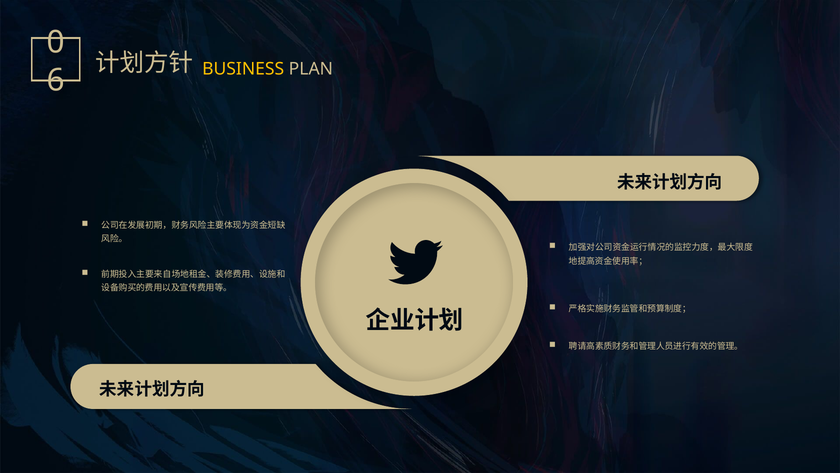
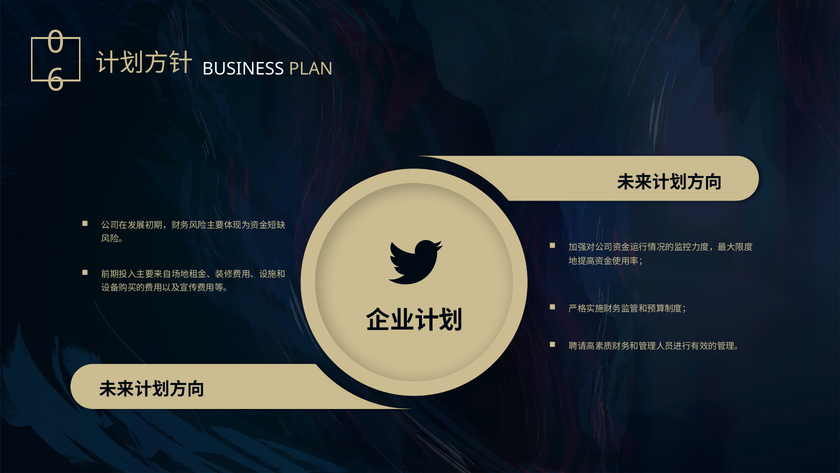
BUSINESS colour: yellow -> white
